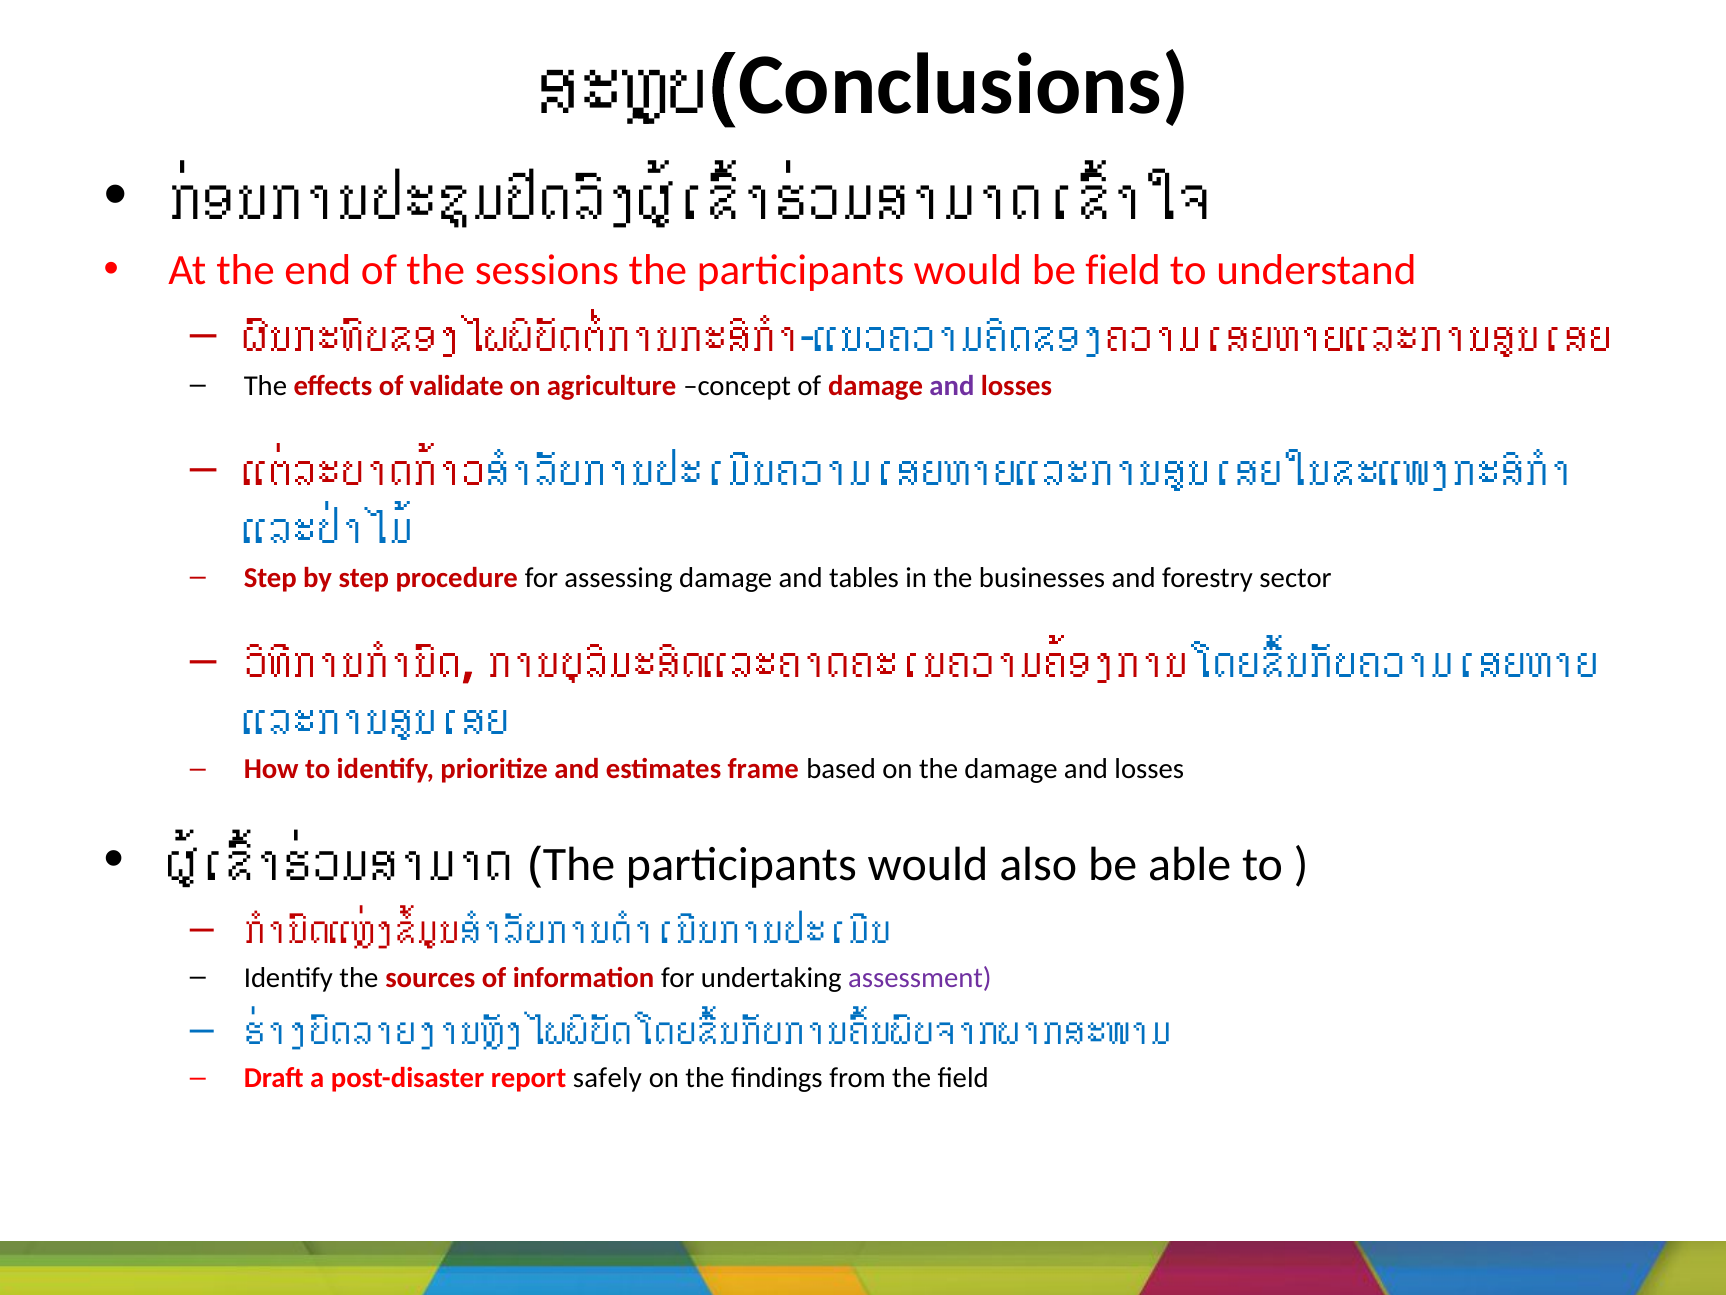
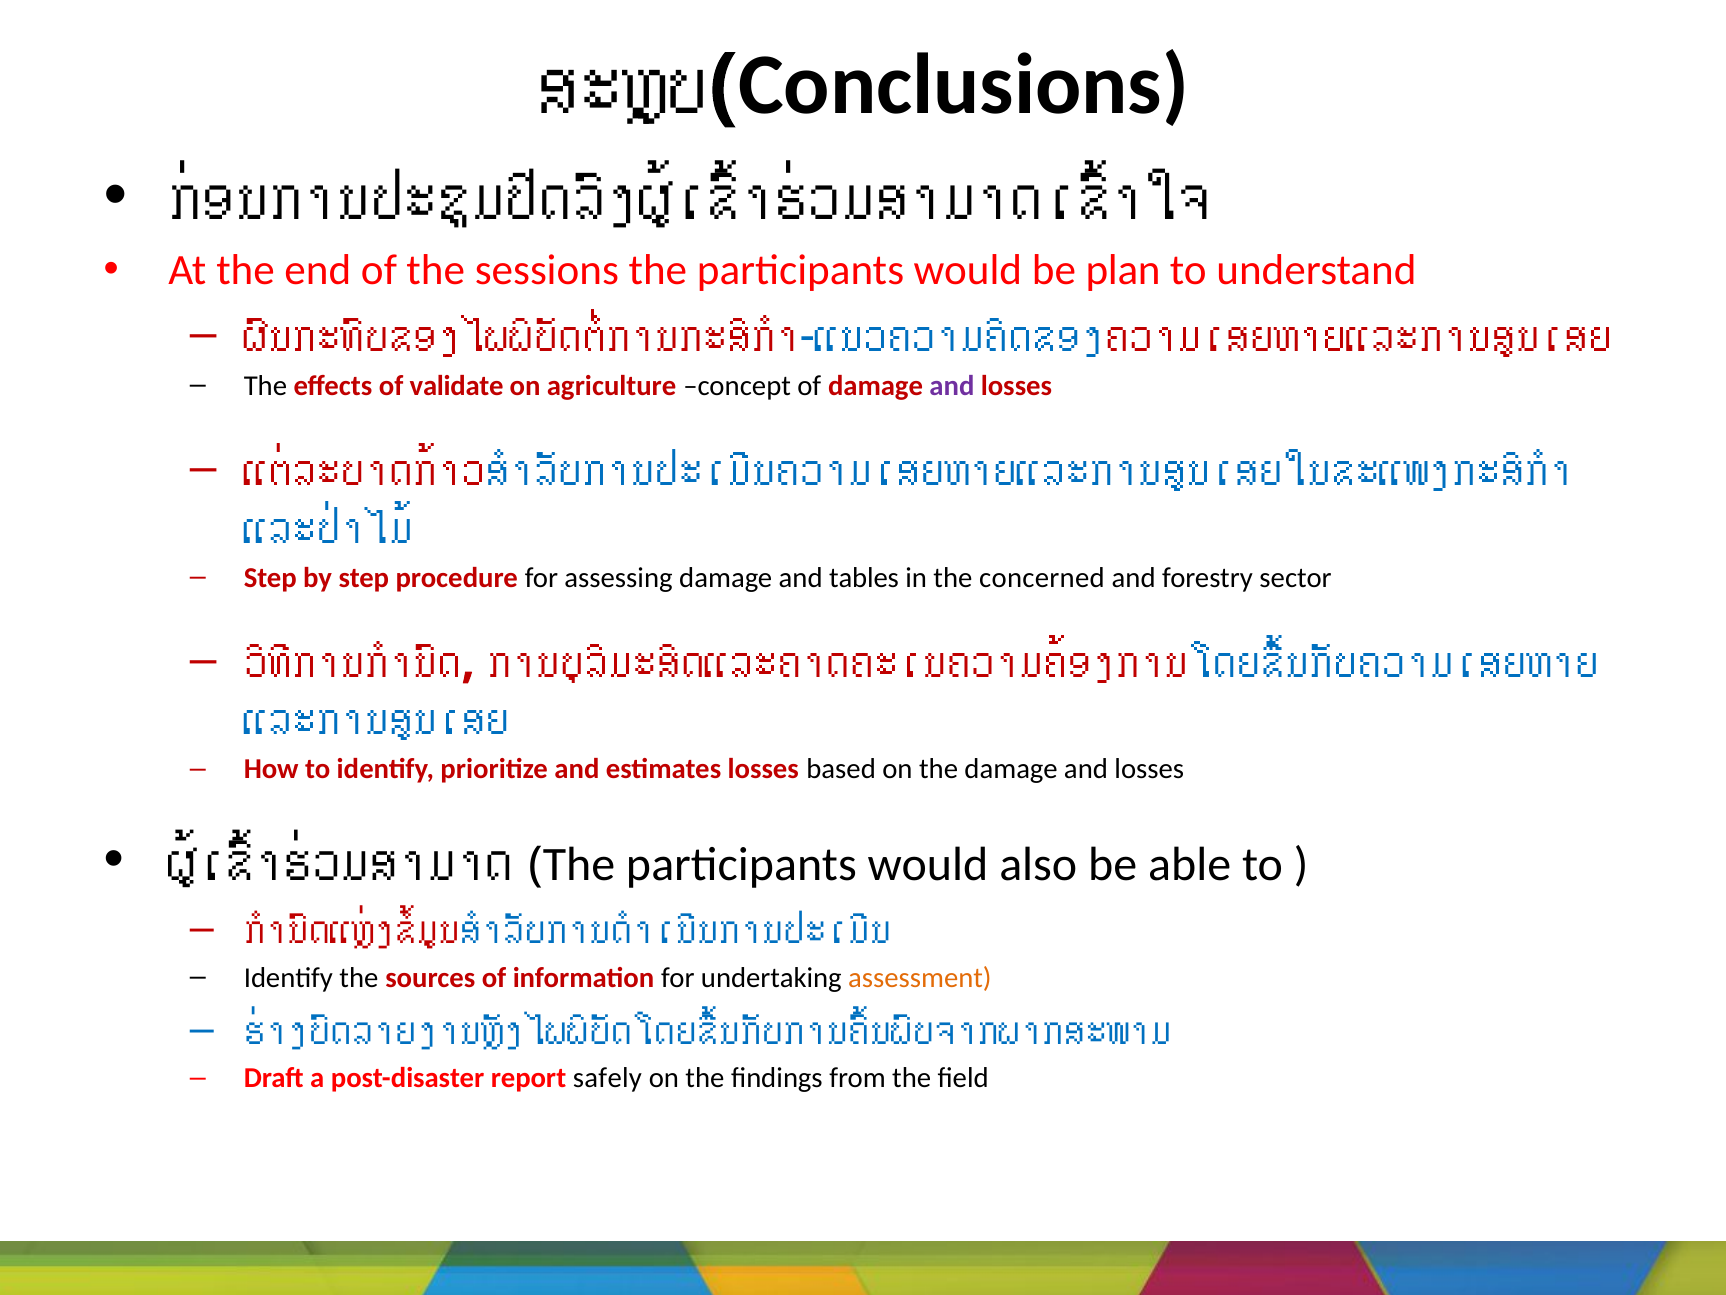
be field: field -> plan
businesses: businesses -> concerned
estimates frame: frame -> losses
assessment colour: purple -> orange
